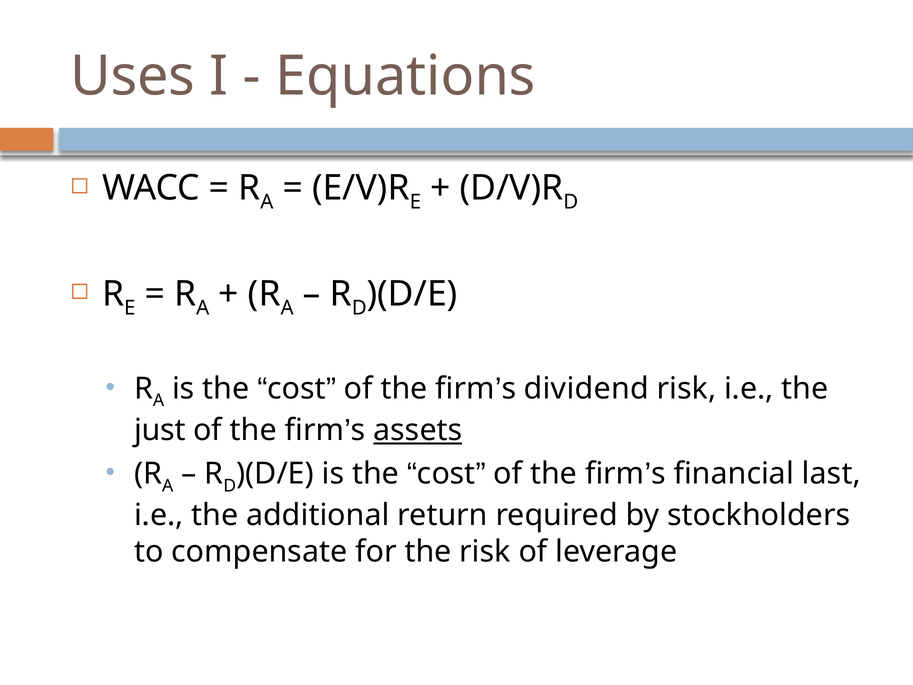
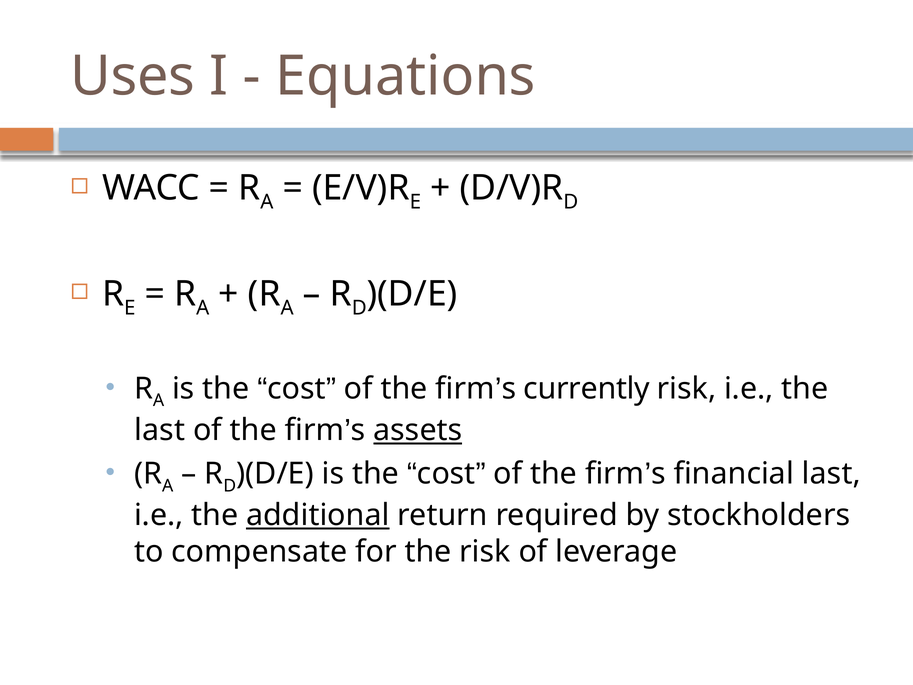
dividend: dividend -> currently
just at (160, 430): just -> last
additional underline: none -> present
